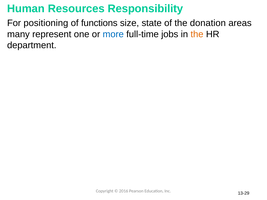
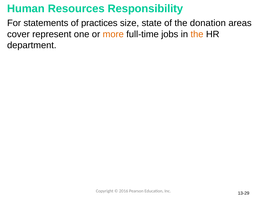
positioning: positioning -> statements
functions: functions -> practices
many: many -> cover
more colour: blue -> orange
